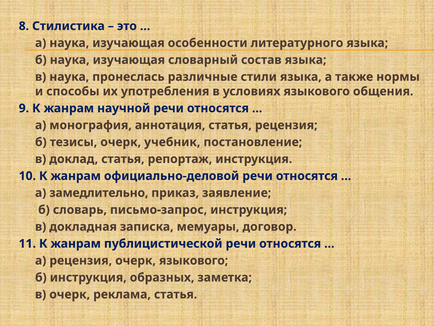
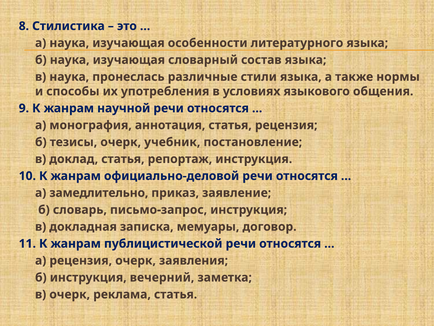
очерк языкового: языкового -> заявления
образных: образных -> вечерний
